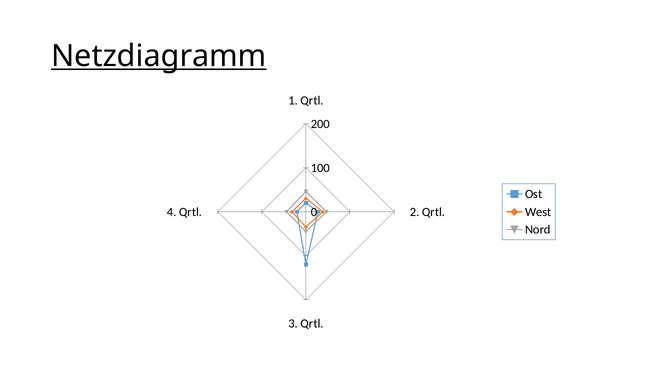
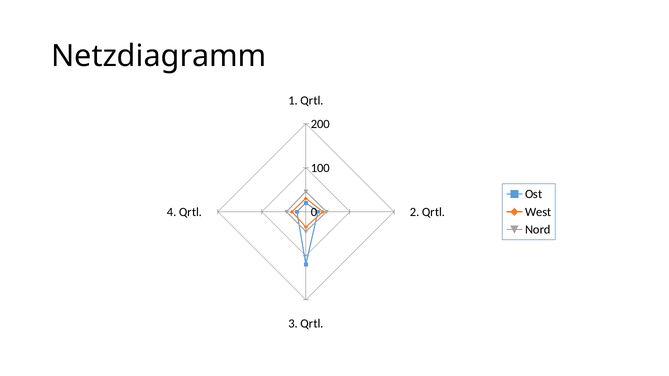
Netzdiagramm underline: present -> none
